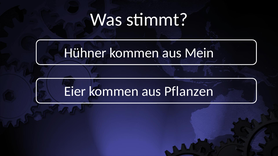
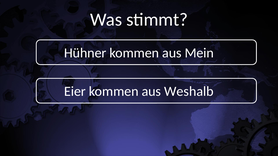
Pflanzen: Pflanzen -> Weshalb
